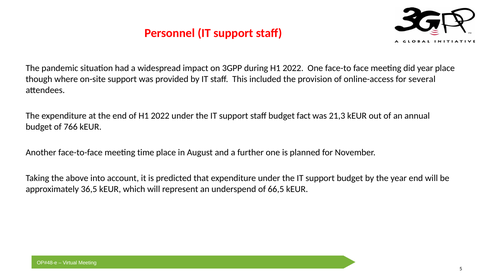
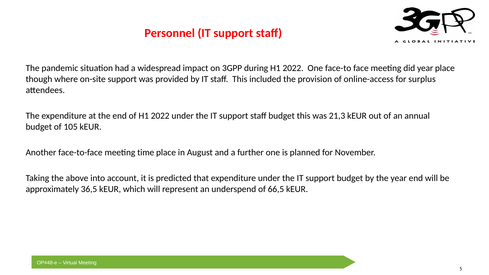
several: several -> surplus
budget fact: fact -> this
766: 766 -> 105
